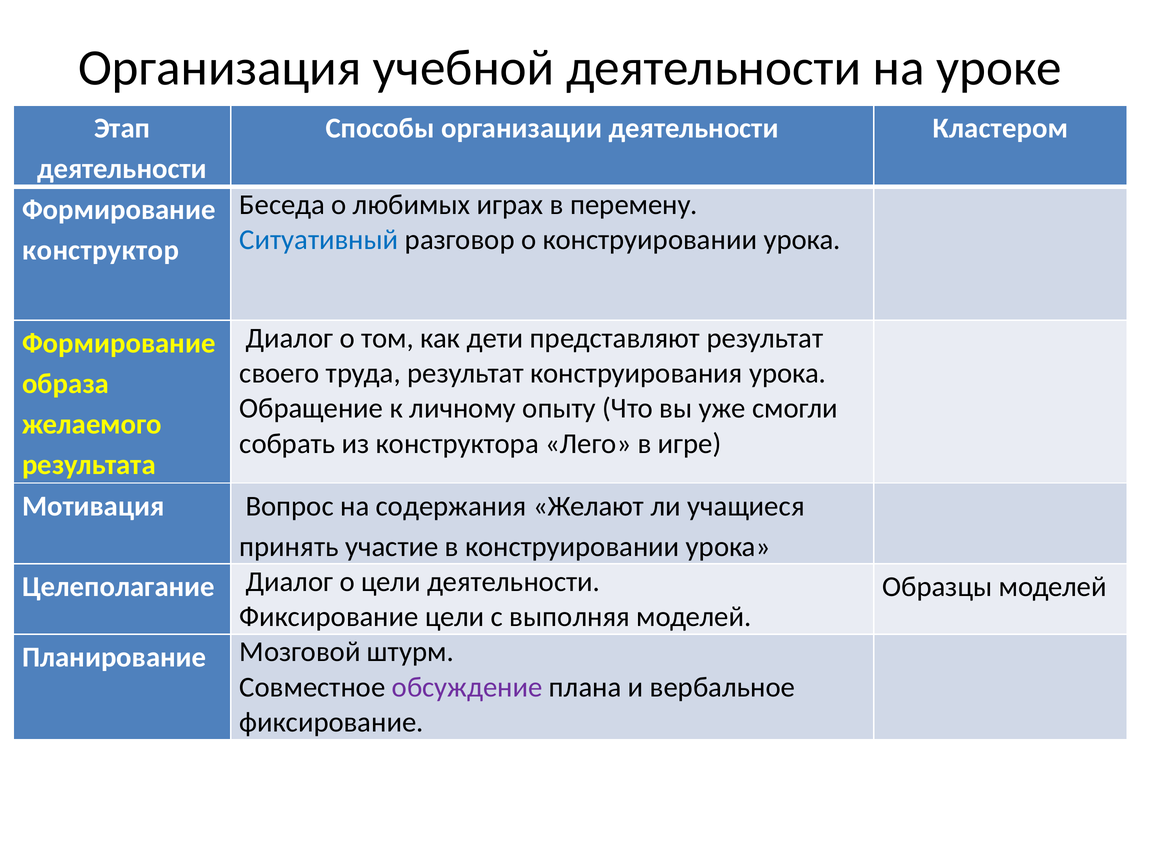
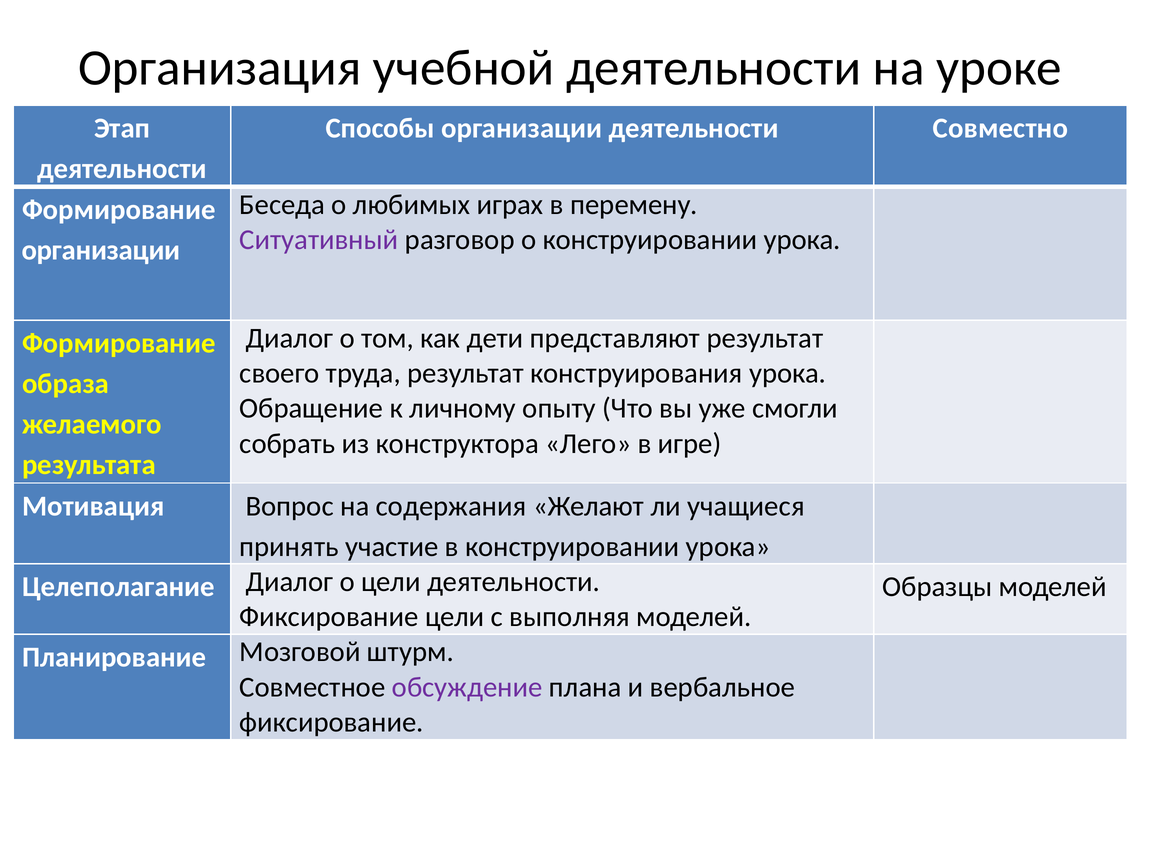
Кластером: Кластером -> Совместно
Ситуативный colour: blue -> purple
конструктор at (101, 250): конструктор -> организации
